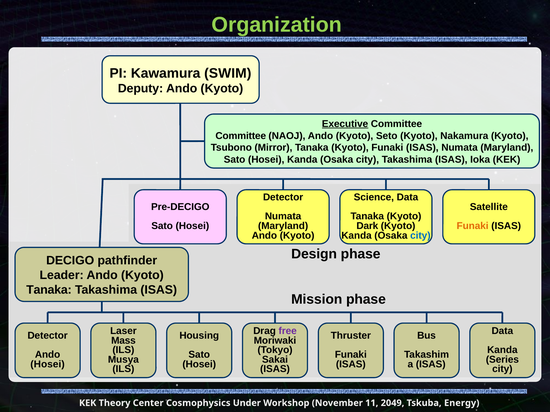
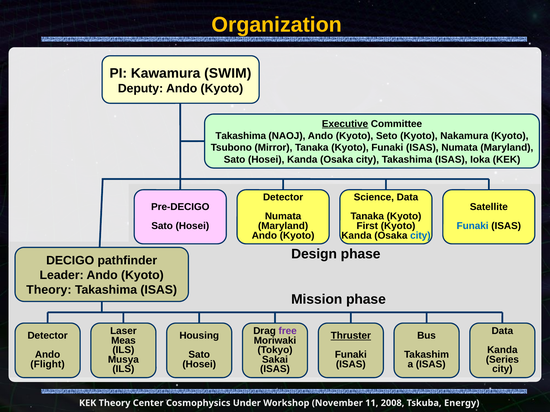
Organization colour: light green -> yellow
Committee at (241, 136): Committee -> Takashima
Dark: Dark -> First
Funaki at (473, 226) colour: orange -> blue
Tanaka at (49, 290): Tanaka -> Theory
Thruster underline: none -> present
Mass: Mass -> Meas
Hosei at (48, 365): Hosei -> Flight
2049: 2049 -> 2008
